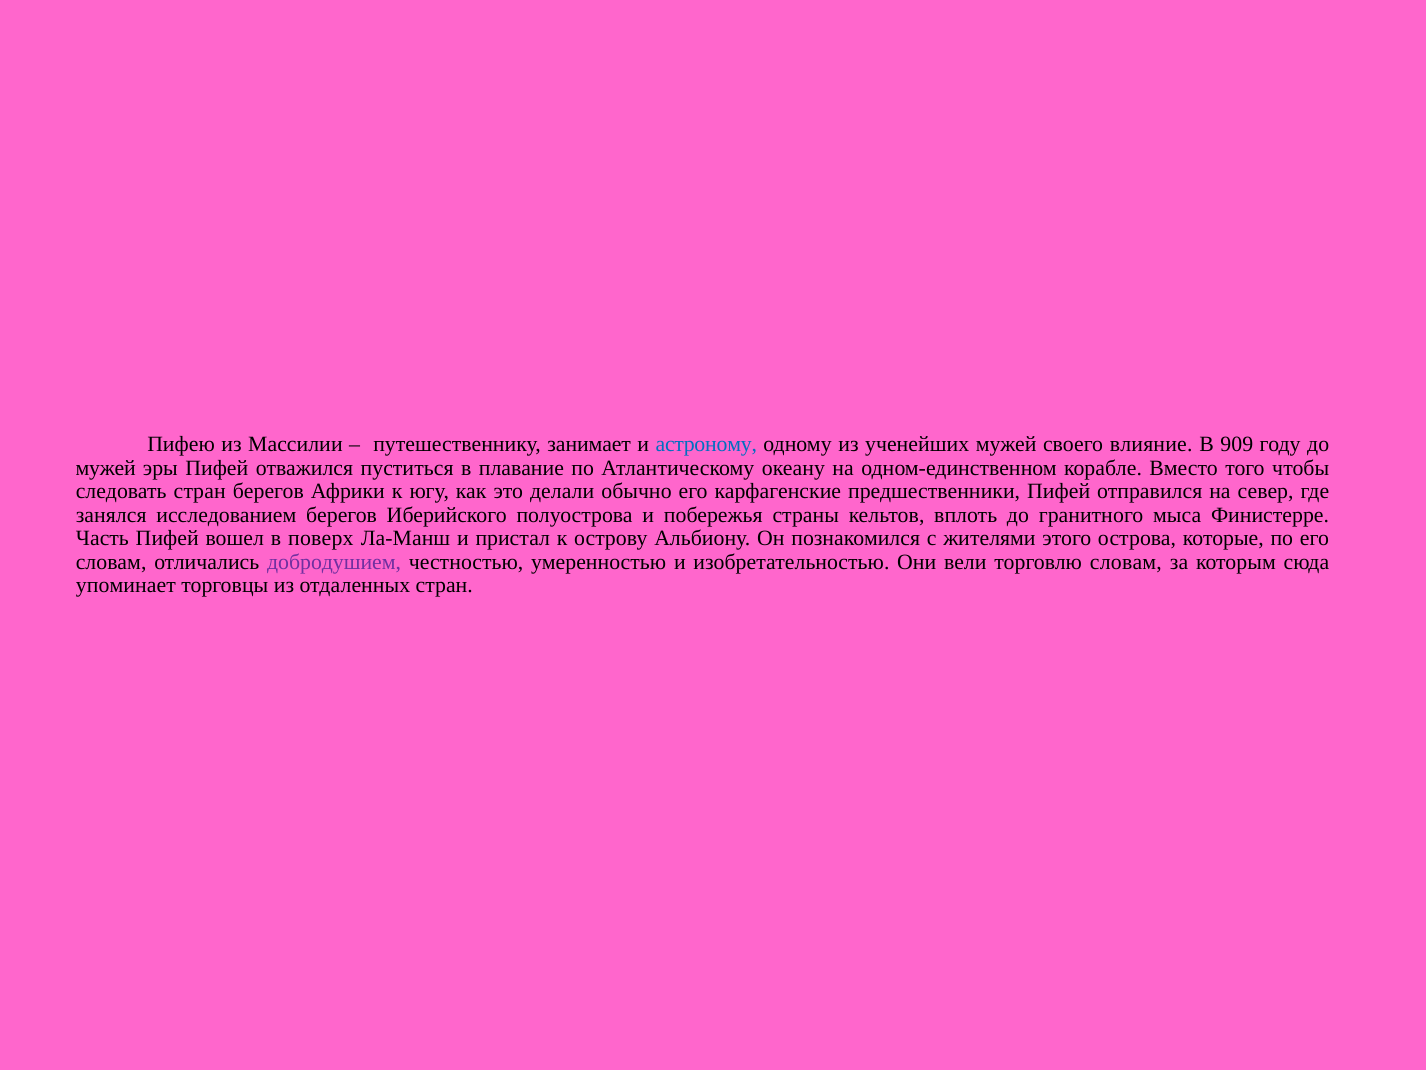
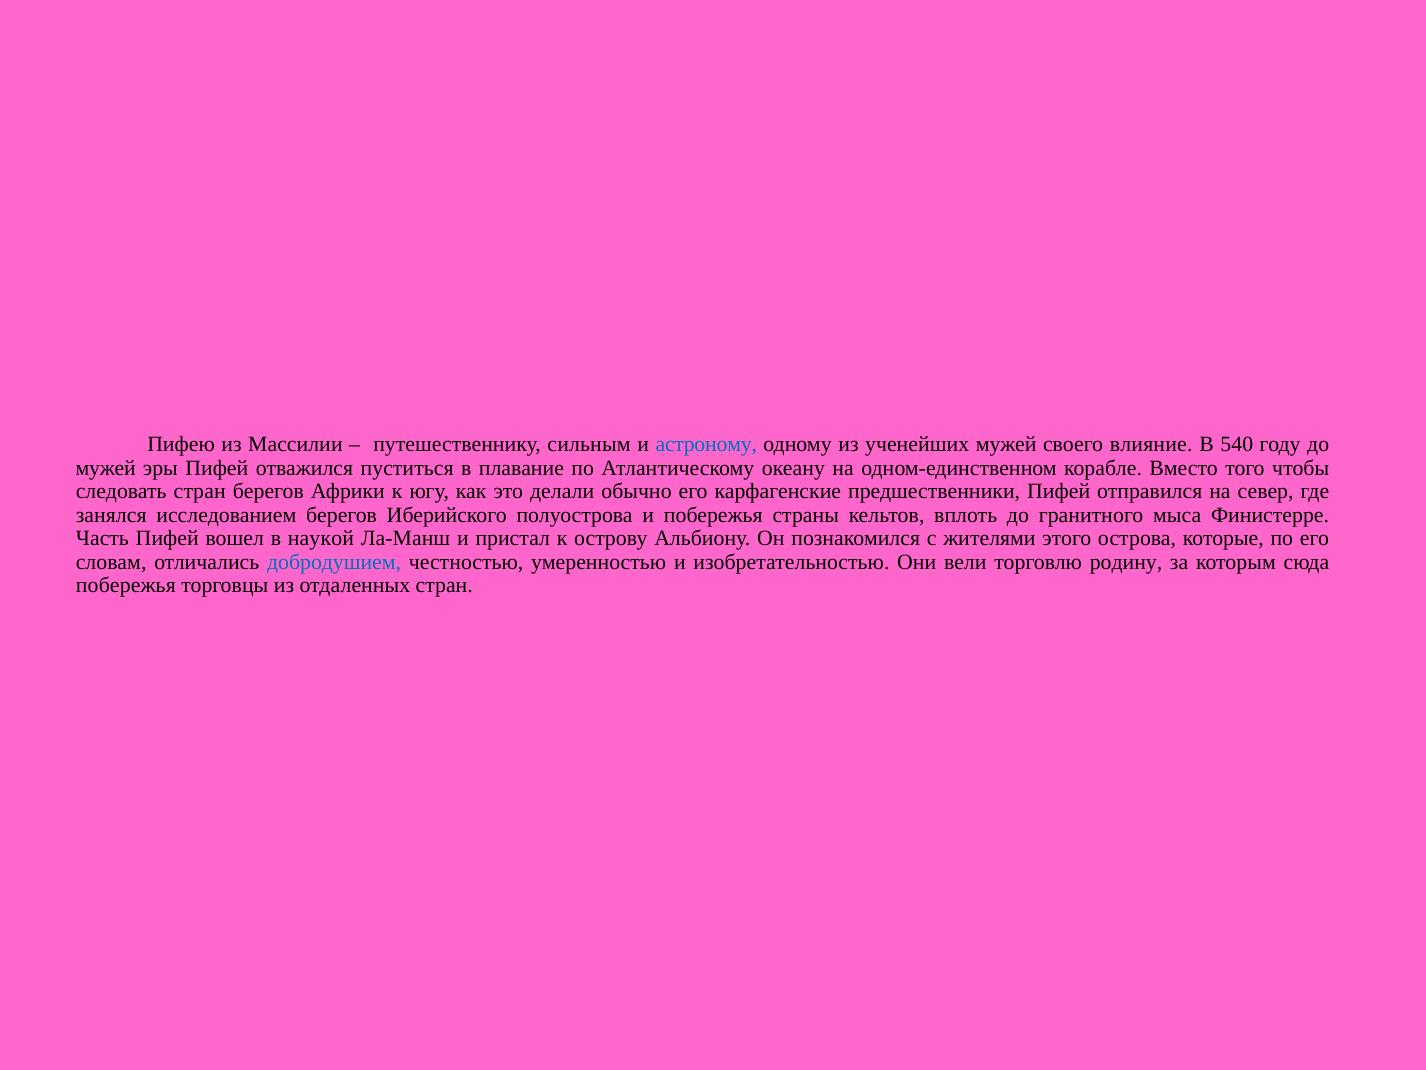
занимает: занимает -> сильным
909: 909 -> 540
поверх: поверх -> наукой
добродушием colour: purple -> blue
торговлю словам: словам -> родину
упоминает at (126, 585): упоминает -> побережья
